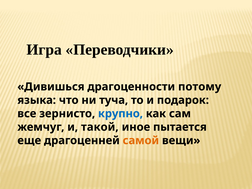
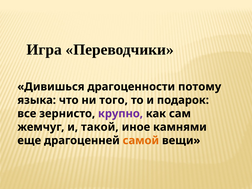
туча: туча -> того
крупно colour: blue -> purple
пытается: пытается -> камнями
